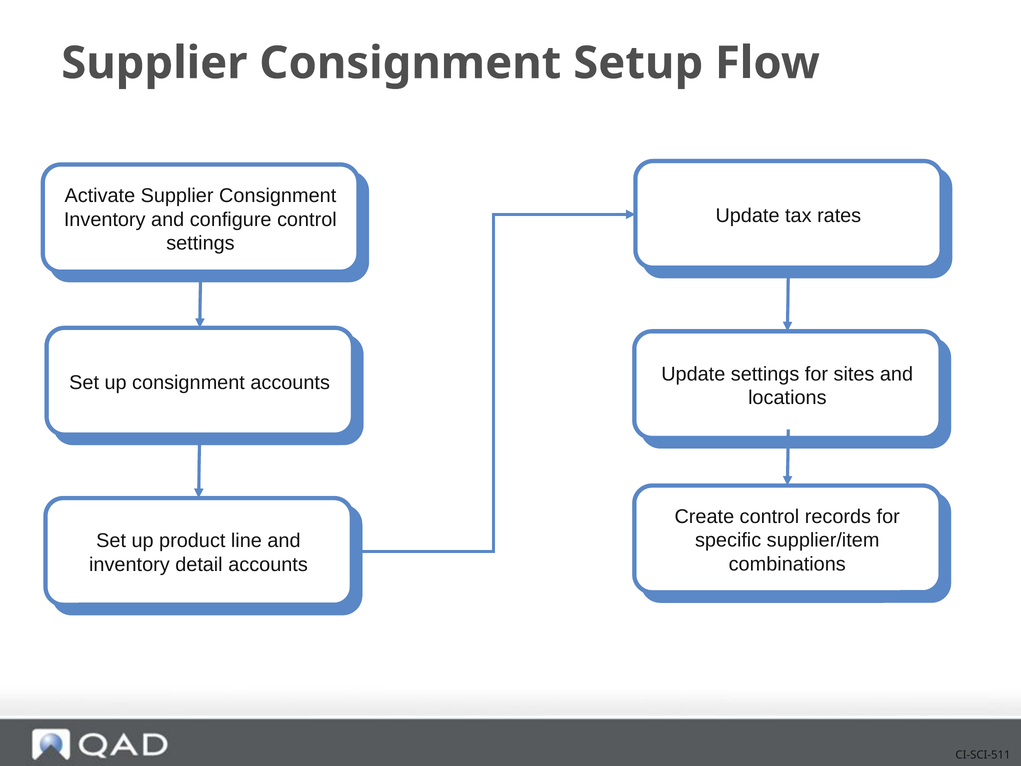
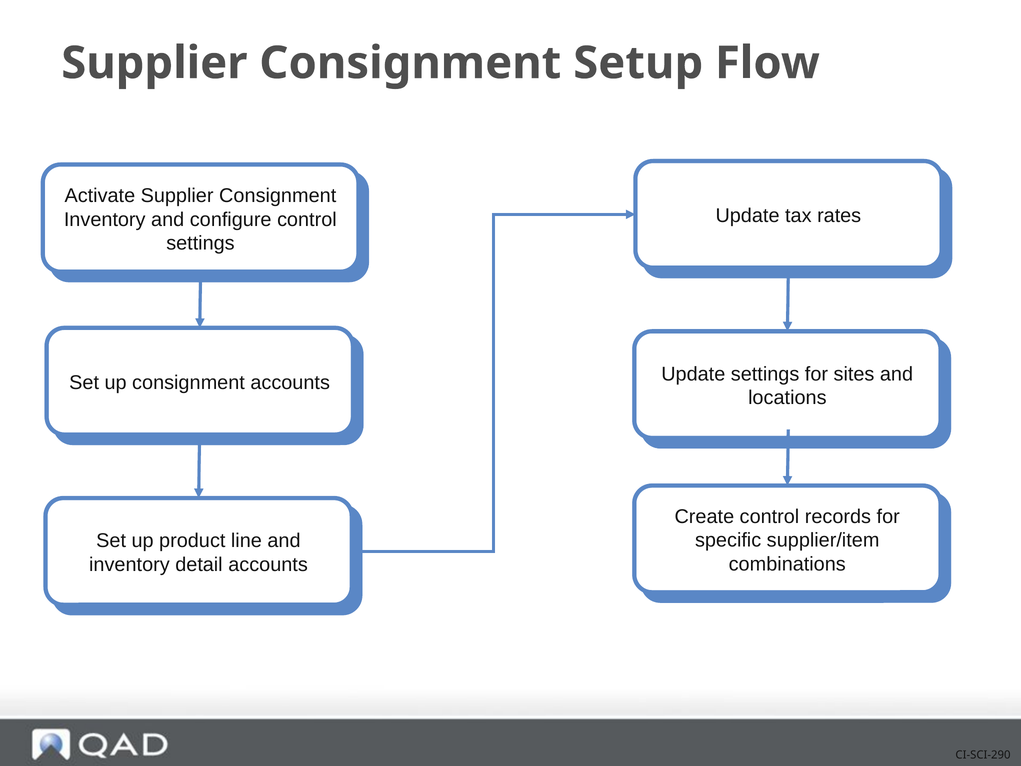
CI-SCI-511: CI-SCI-511 -> CI-SCI-290
